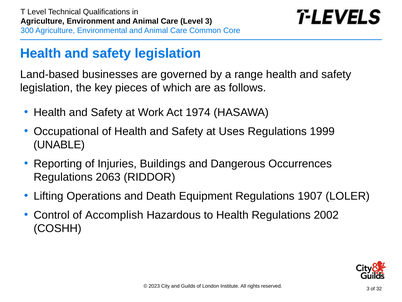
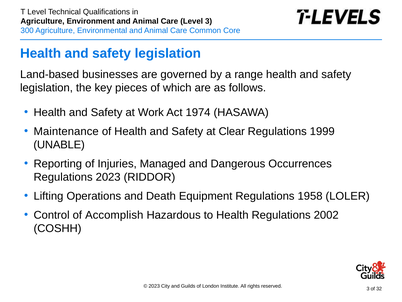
Occupational: Occupational -> Maintenance
Uses: Uses -> Clear
Buildings: Buildings -> Managed
Regulations 2063: 2063 -> 2023
1907: 1907 -> 1958
